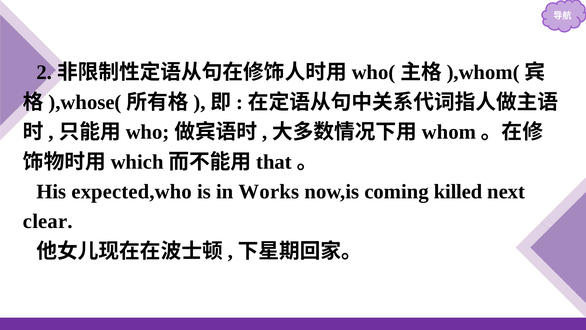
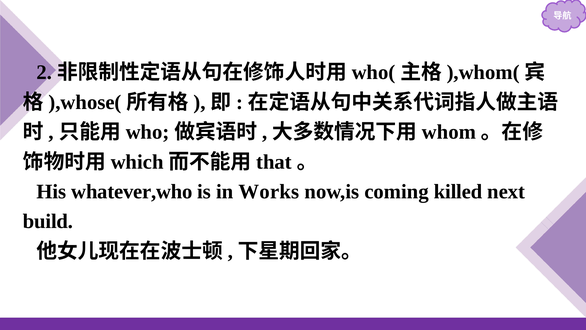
expected,who: expected,who -> whatever,who
clear: clear -> build
